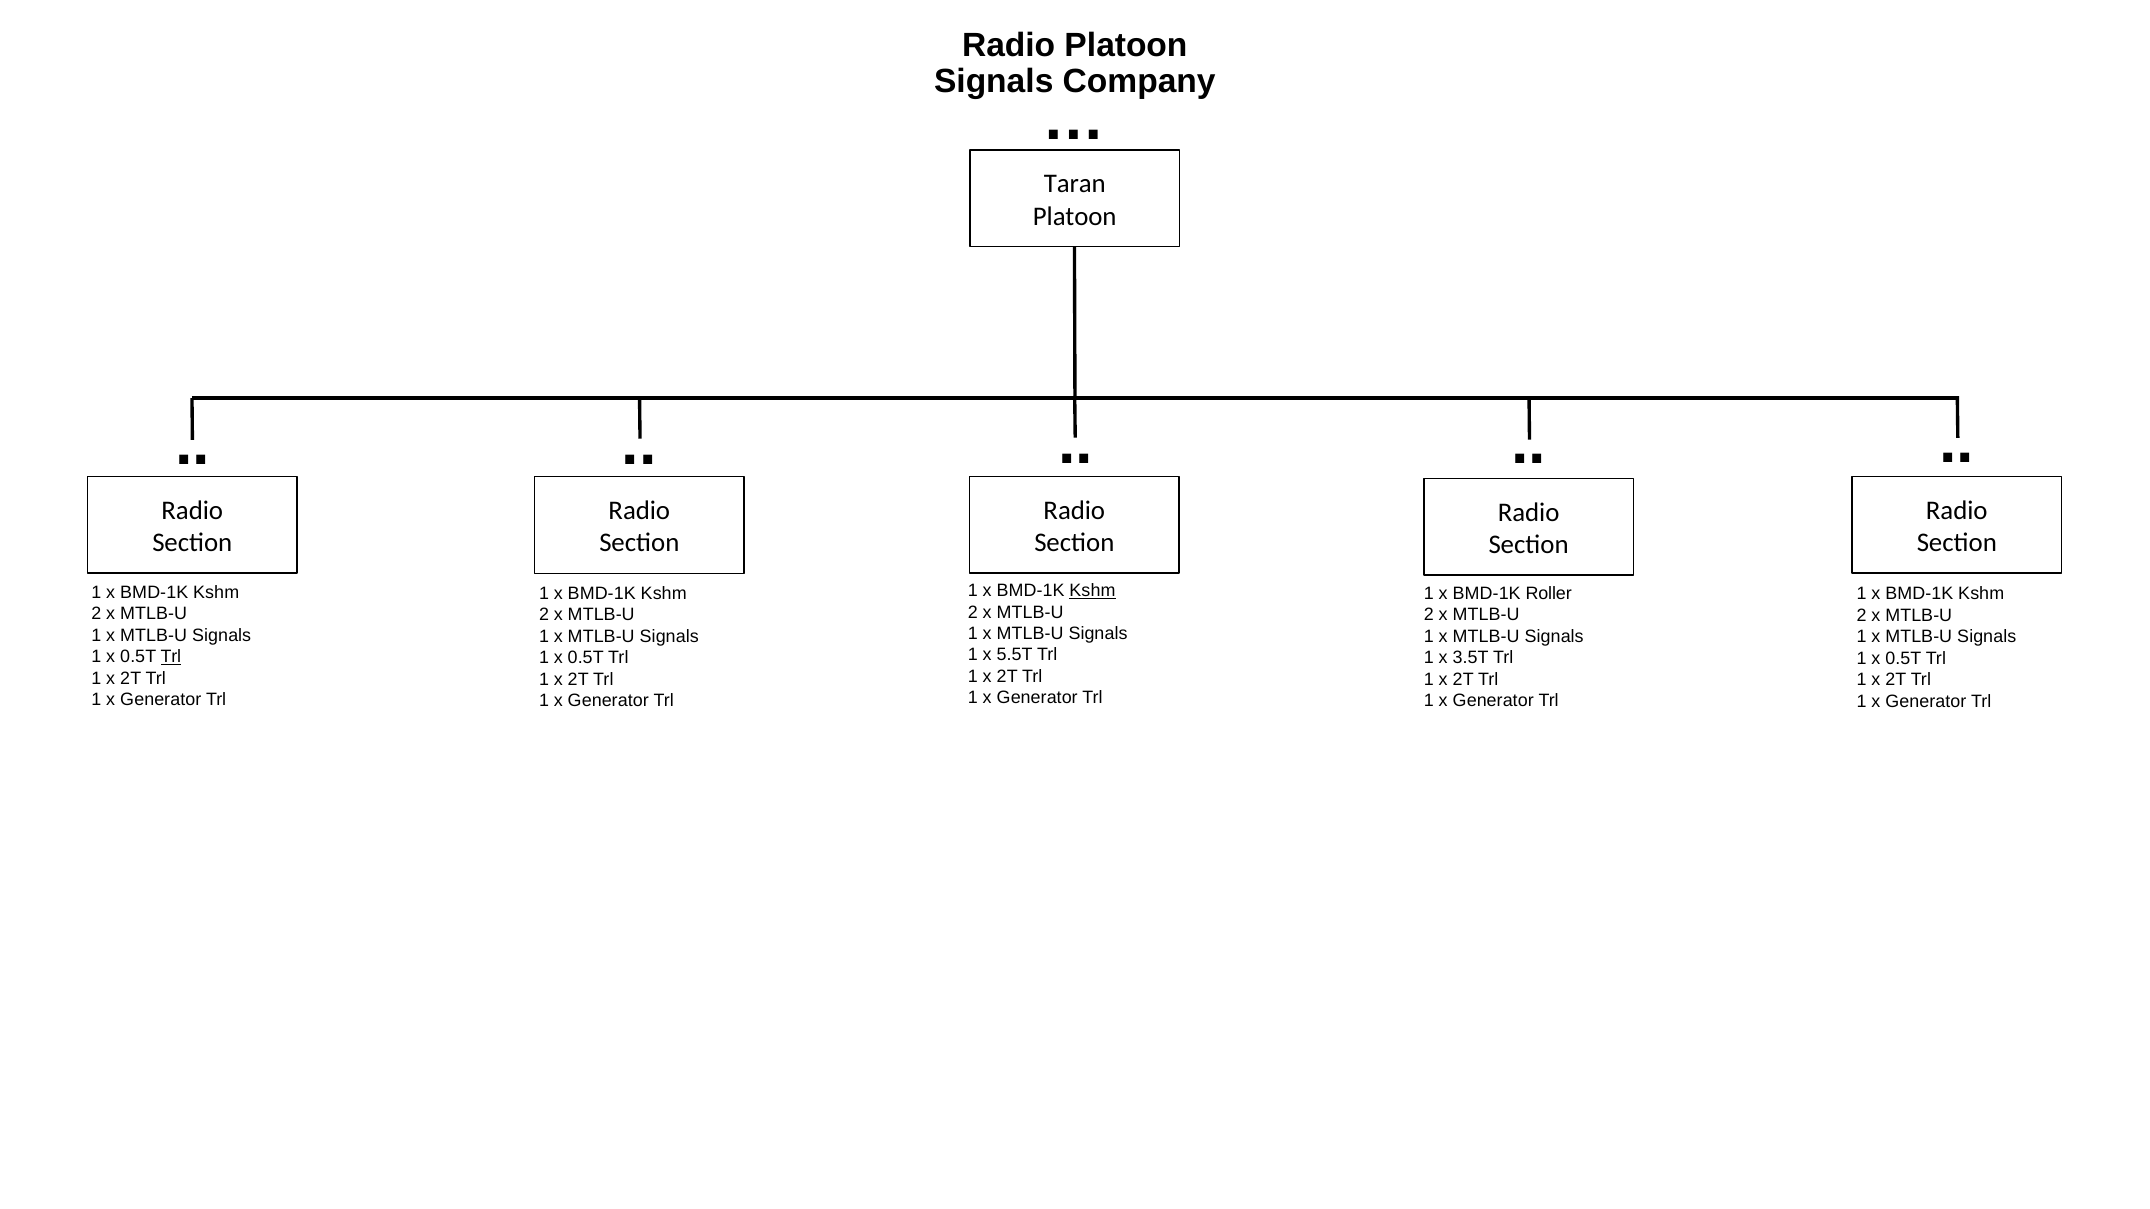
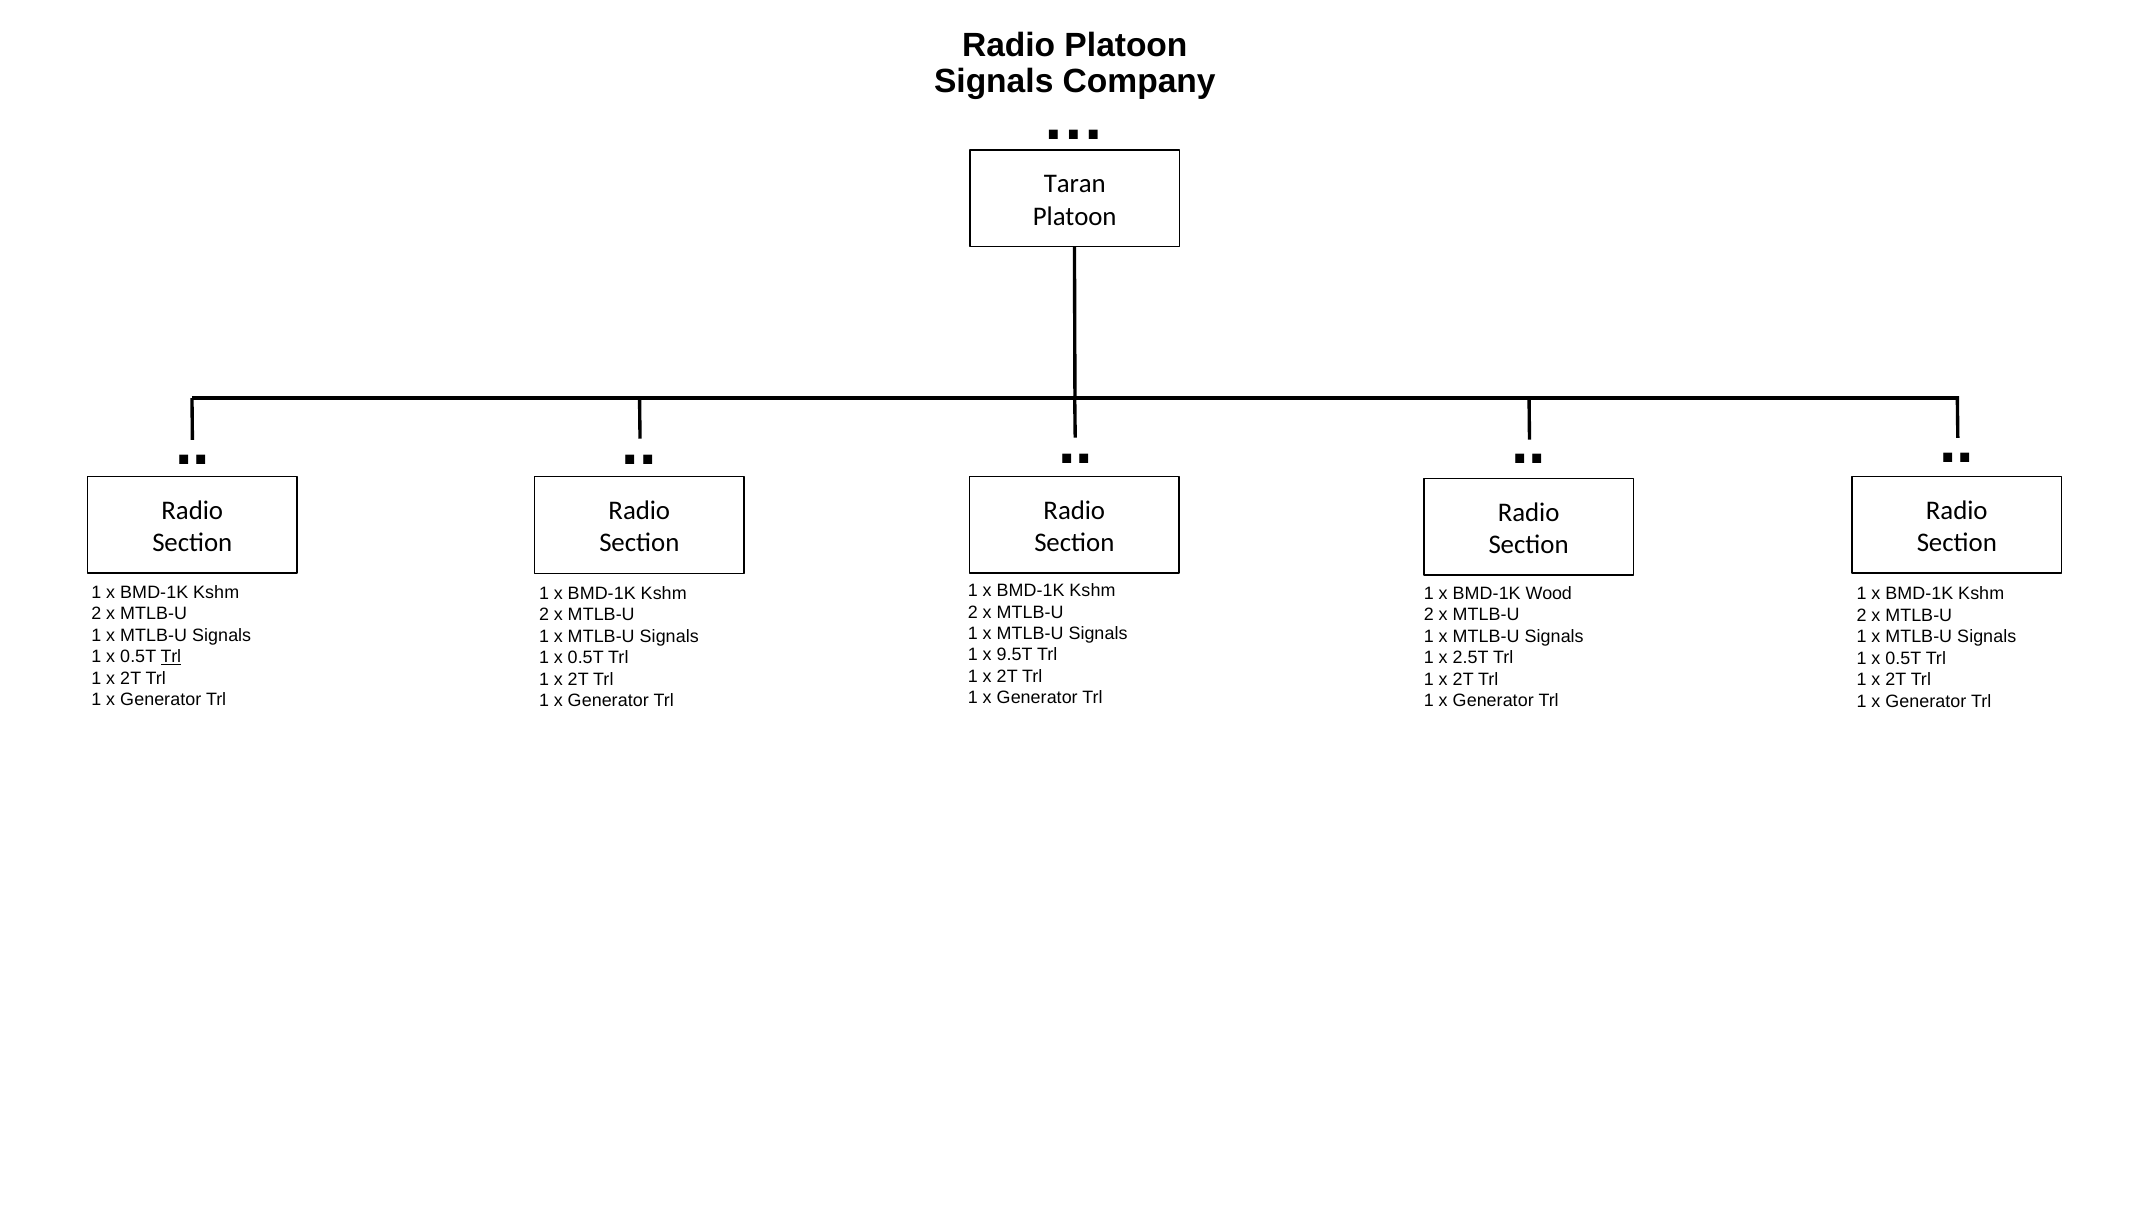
Kshm at (1092, 591) underline: present -> none
Roller: Roller -> Wood
5.5T: 5.5T -> 9.5T
3.5T: 3.5T -> 2.5T
